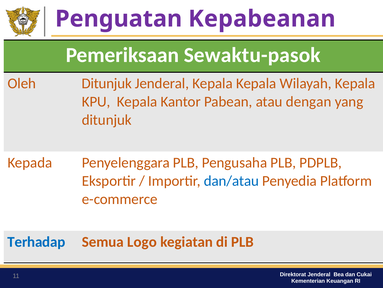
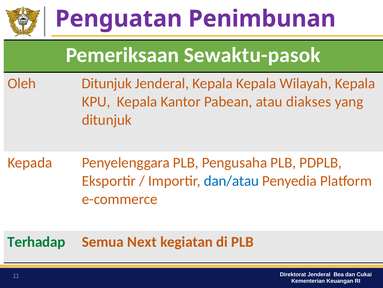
Kepabeanan: Kepabeanan -> Penimbunan
dengan: dengan -> diakses
Terhadap colour: blue -> green
Logo: Logo -> Next
